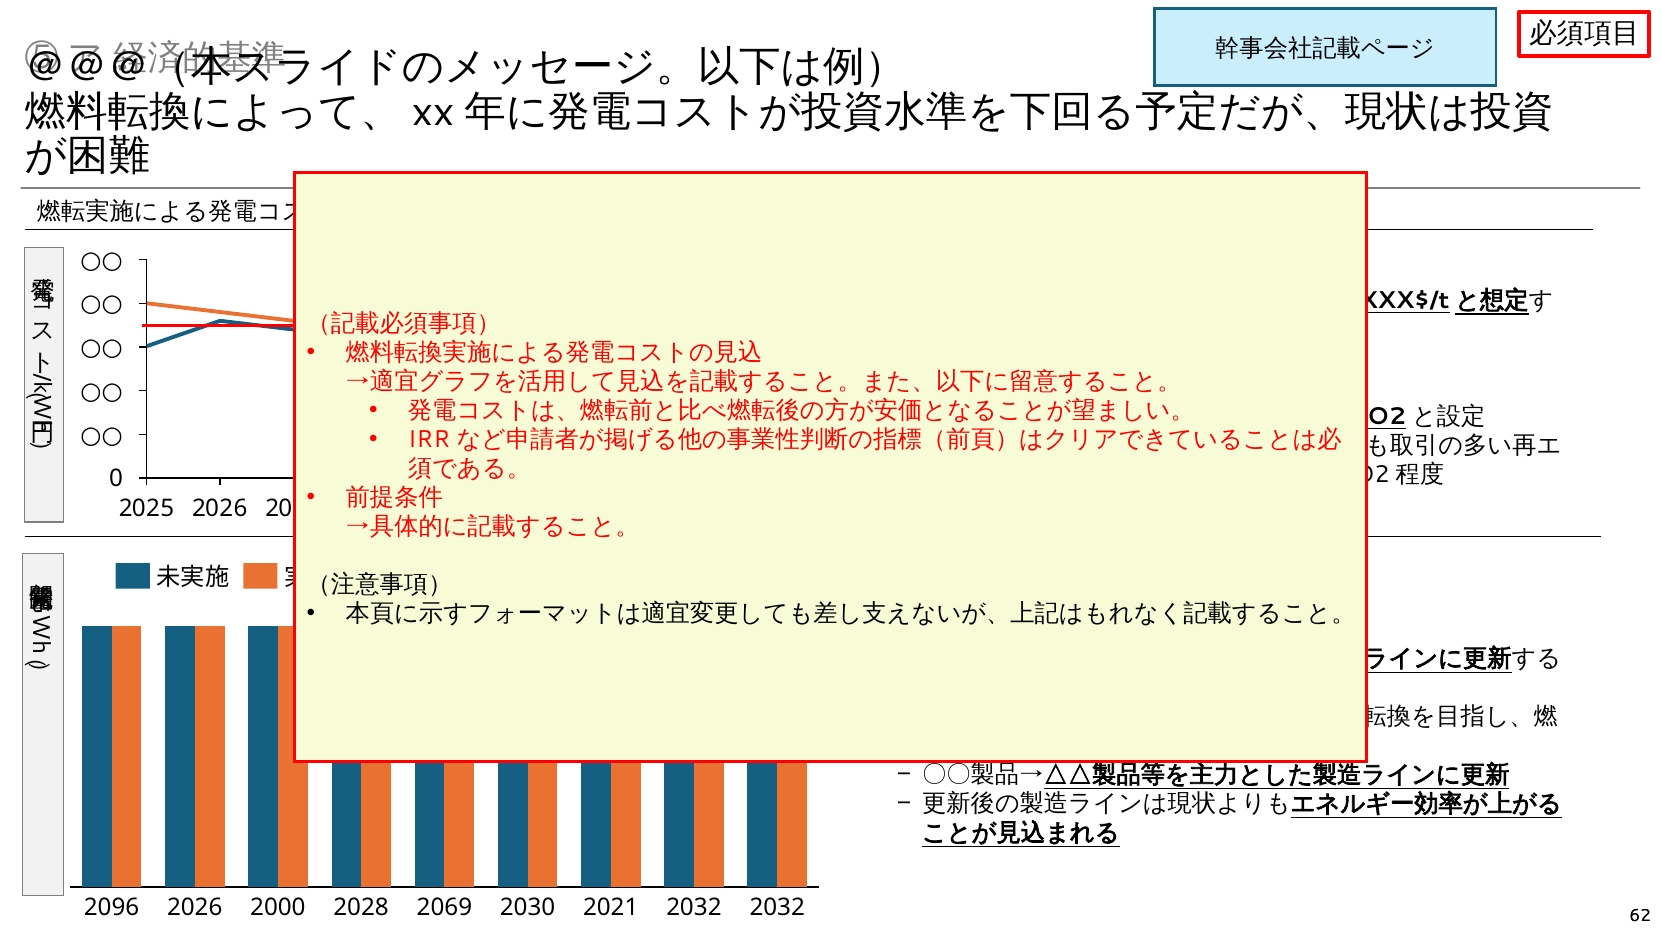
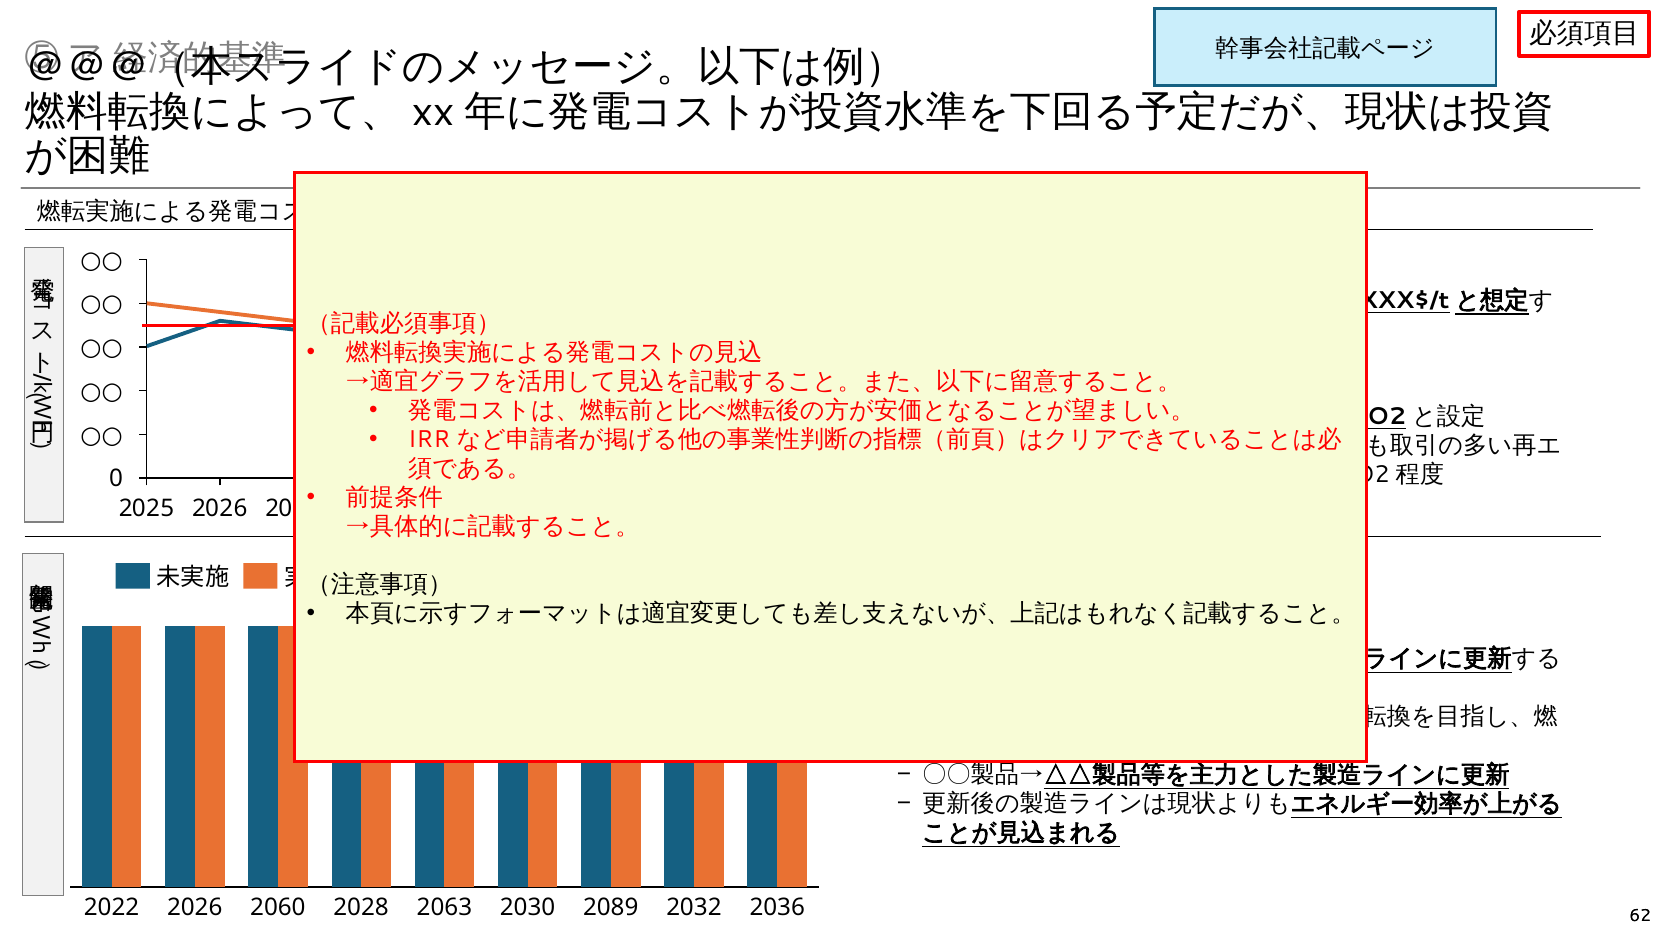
2096: 2096 -> 2022
2000: 2000 -> 2060
2069: 2069 -> 2063
2021: 2021 -> 2089
2032 2032: 2032 -> 2036
